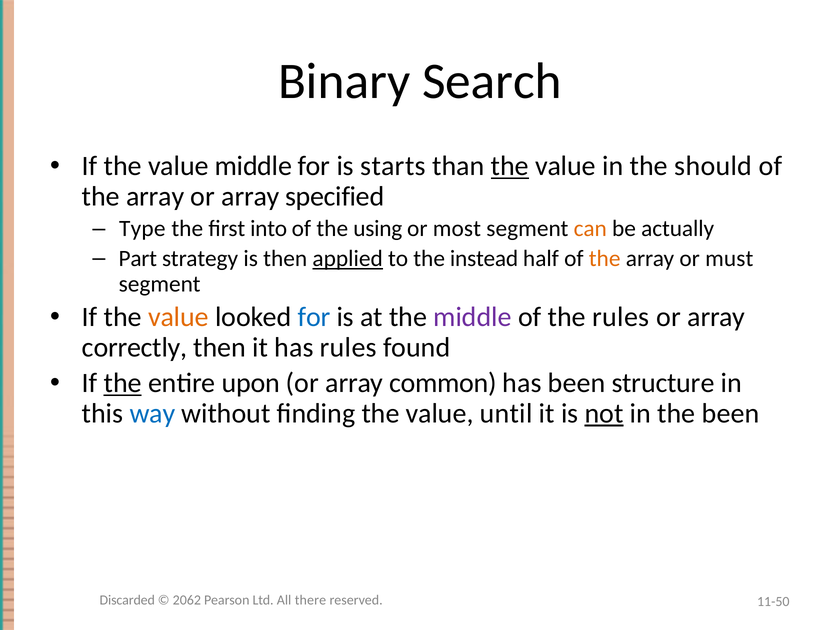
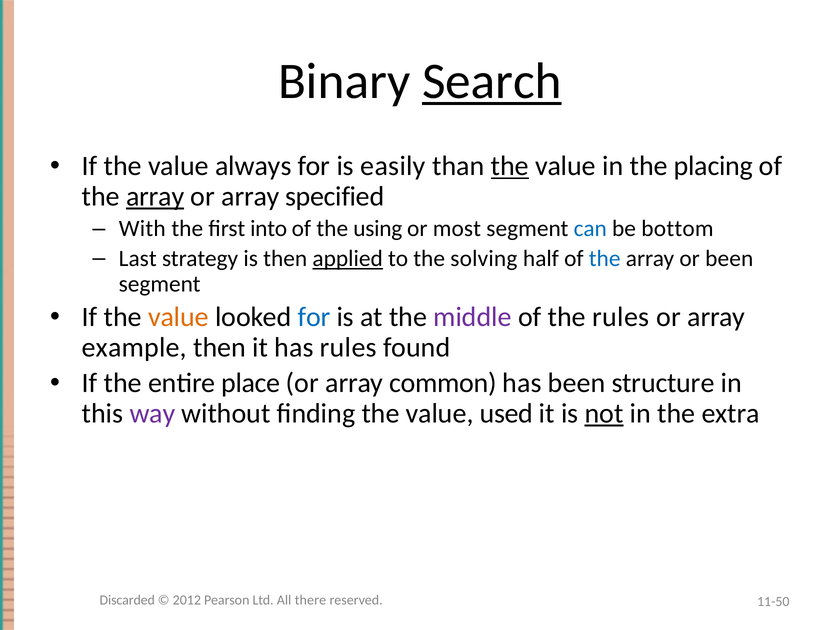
Search underline: none -> present
value middle: middle -> always
starts: starts -> easily
should: should -> placing
array at (155, 196) underline: none -> present
Type: Type -> With
can colour: orange -> blue
actually: actually -> bottom
Part: Part -> Last
instead: instead -> solving
the at (605, 259) colour: orange -> blue
or must: must -> been
correctly: correctly -> example
the at (123, 383) underline: present -> none
upon: upon -> place
way colour: blue -> purple
until: until -> used
the been: been -> extra
2062: 2062 -> 2012
